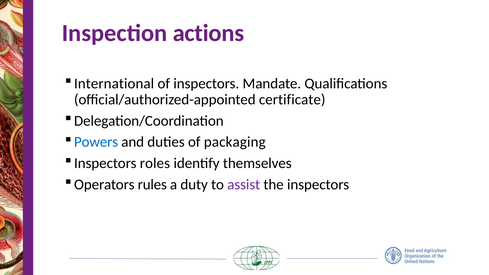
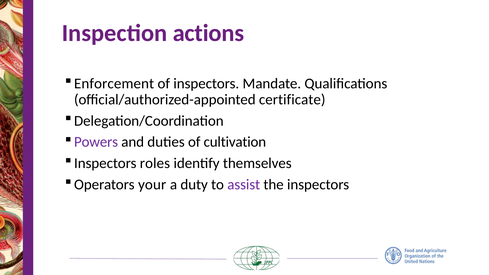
International: International -> Enforcement
Powers colour: blue -> purple
packaging: packaging -> cultivation
rules: rules -> your
